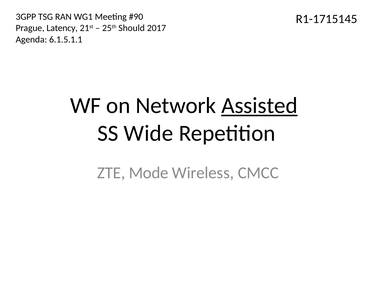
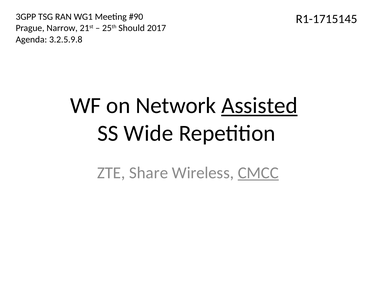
Latency: Latency -> Narrow
6.1.5.1.1: 6.1.5.1.1 -> 3.2.5.9.8
Mode: Mode -> Share
CMCC underline: none -> present
